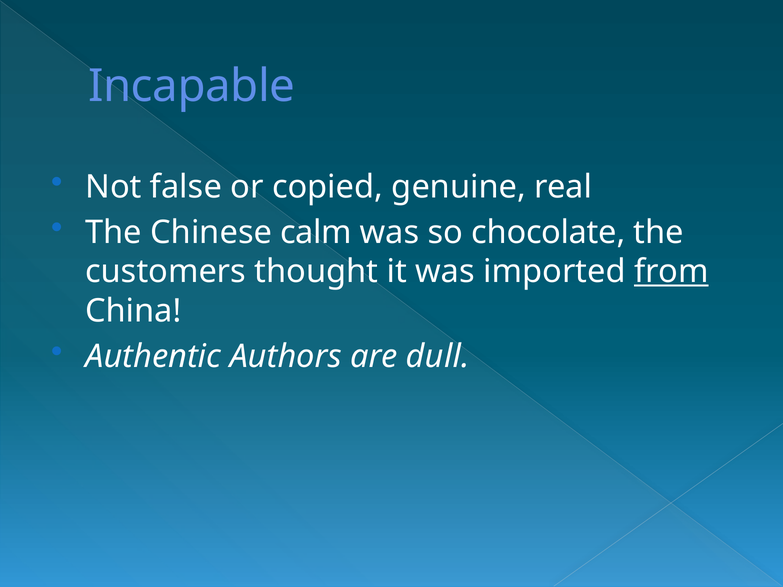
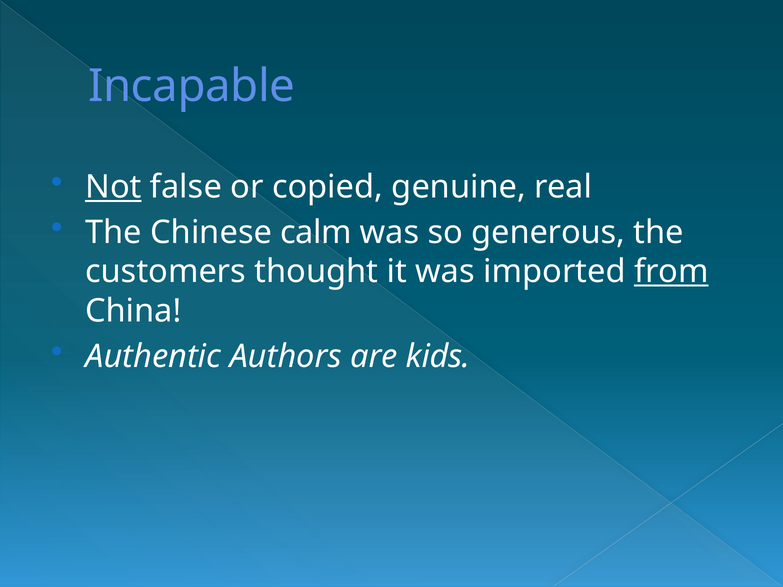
Not underline: none -> present
chocolate: chocolate -> generous
dull: dull -> kids
